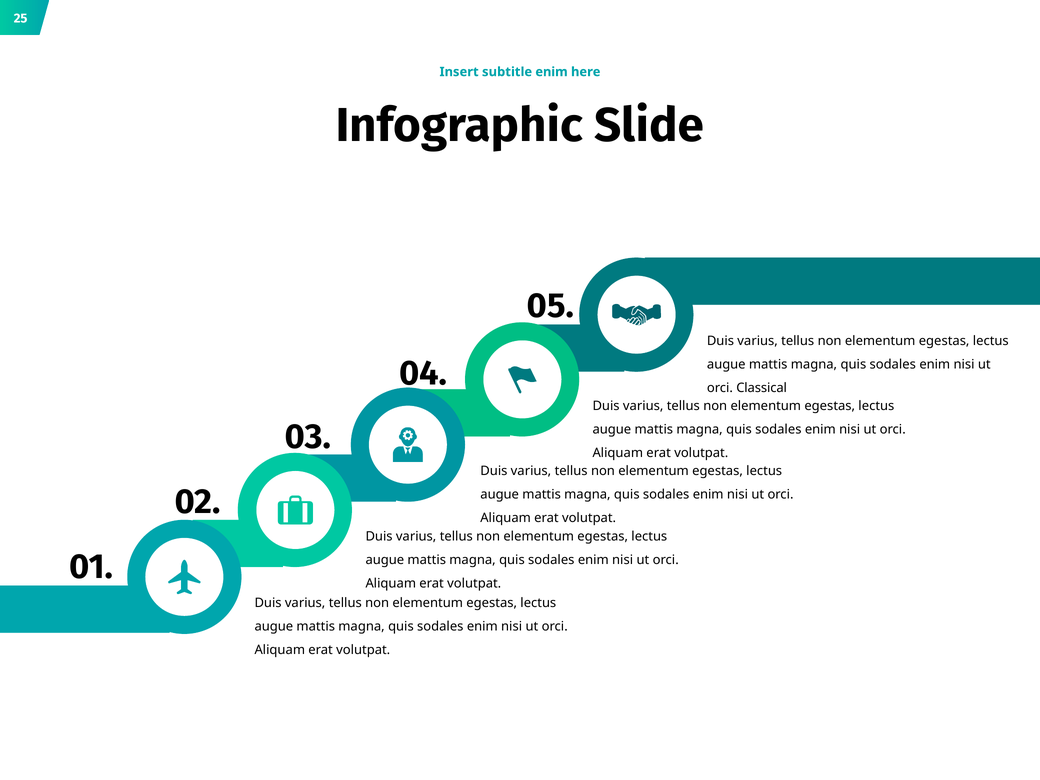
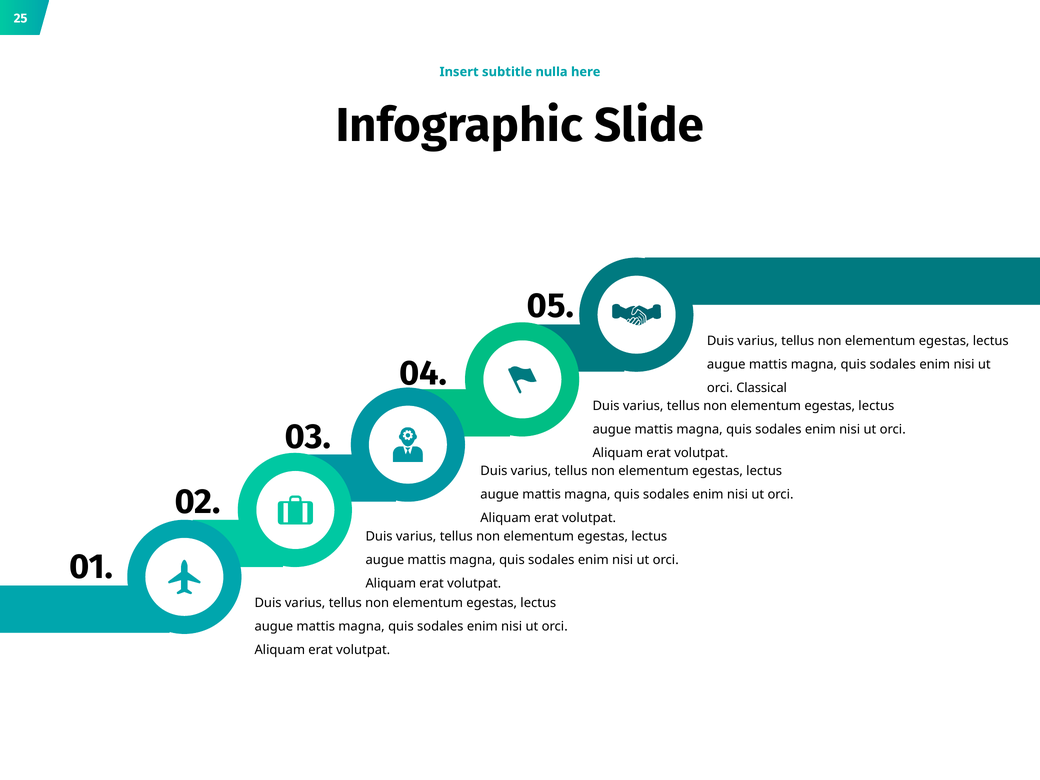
subtitle enim: enim -> nulla
